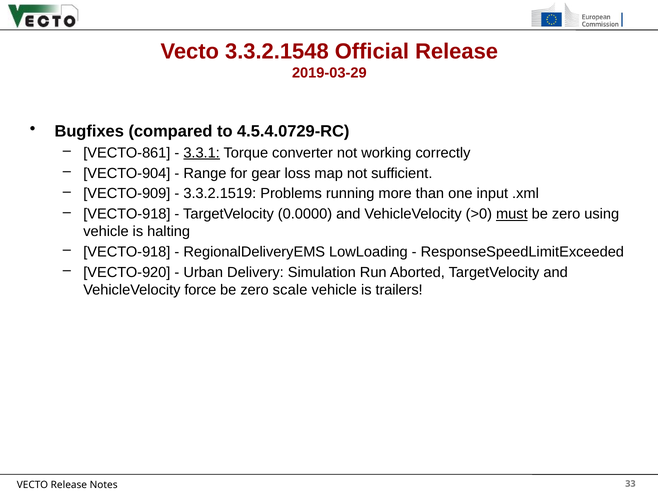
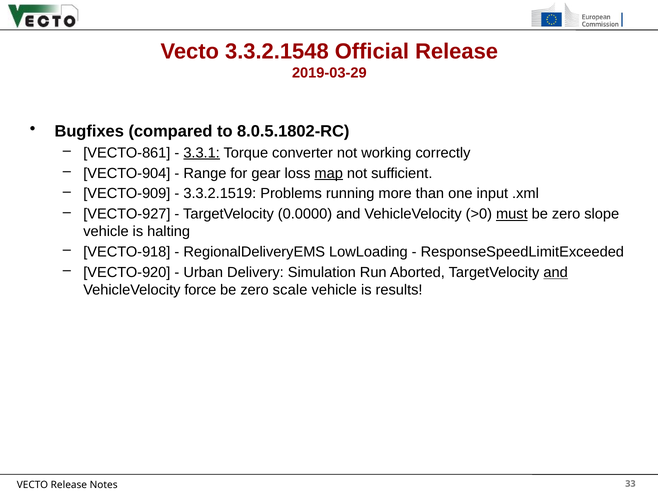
4.5.4.0729-RC: 4.5.4.0729-RC -> 8.0.5.1802-RC
map underline: none -> present
VECTO-918 at (127, 214): VECTO-918 -> VECTO-927
using: using -> slope
and at (556, 273) underline: none -> present
trailers: trailers -> results
